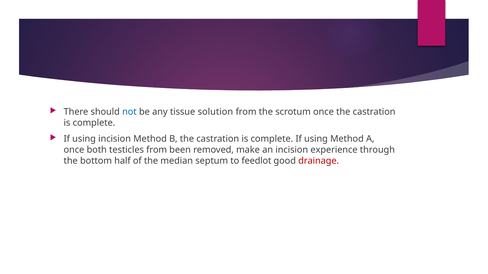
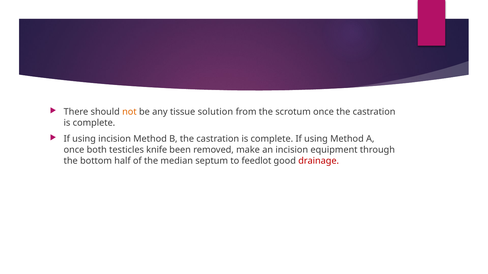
not colour: blue -> orange
testicles from: from -> knife
experience: experience -> equipment
